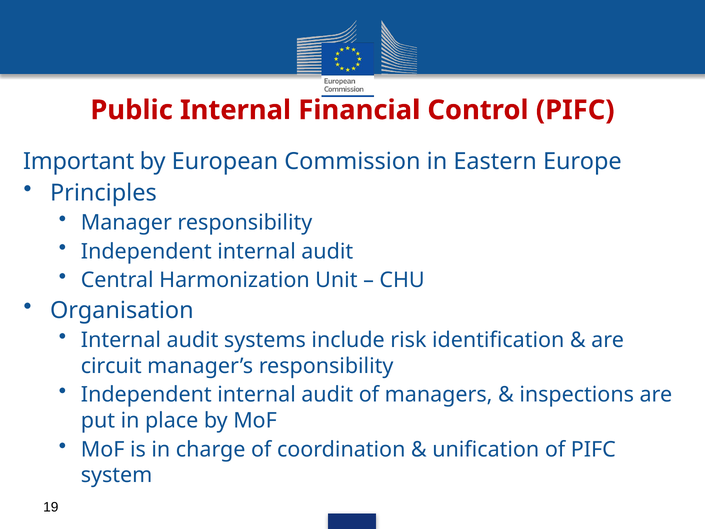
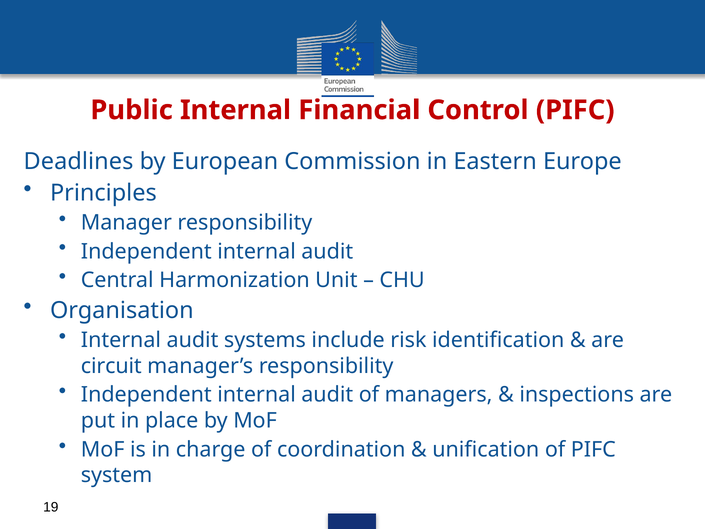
Important: Important -> Deadlines
